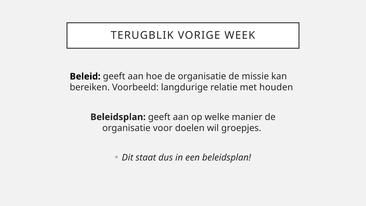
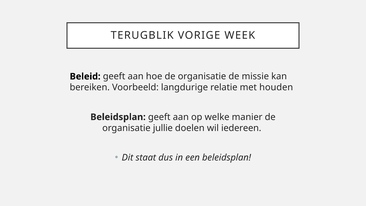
voor: voor -> jullie
groepjes: groepjes -> iedereen
